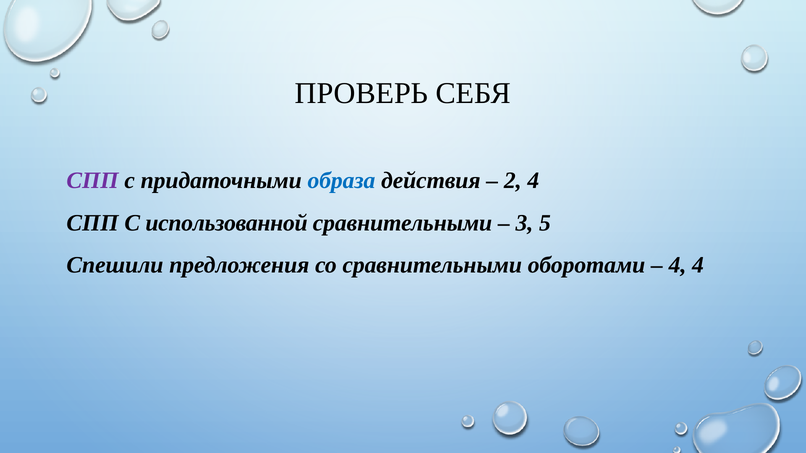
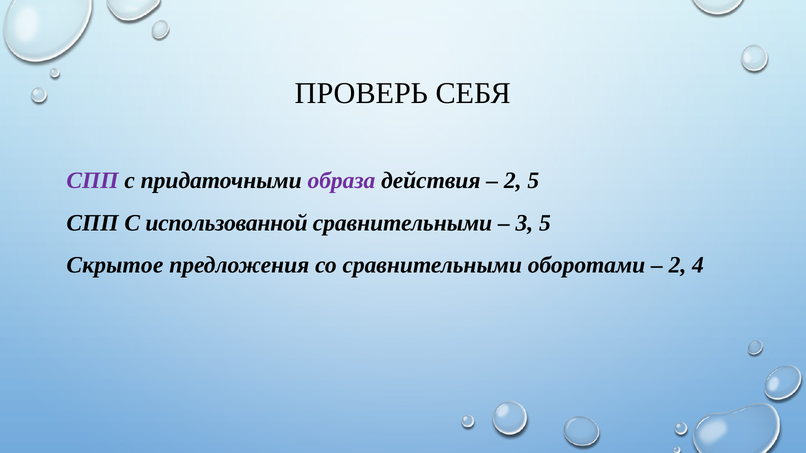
образа colour: blue -> purple
2 4: 4 -> 5
Спешили: Спешили -> Скрытое
4 at (677, 265): 4 -> 2
